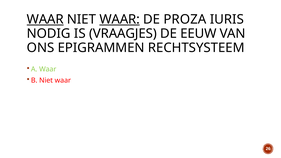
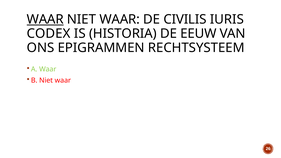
WAAR at (120, 19) underline: present -> none
PROZA: PROZA -> CIVILIS
NODIG: NODIG -> CODEX
VRAAGJES: VRAAGJES -> HISTORIA
